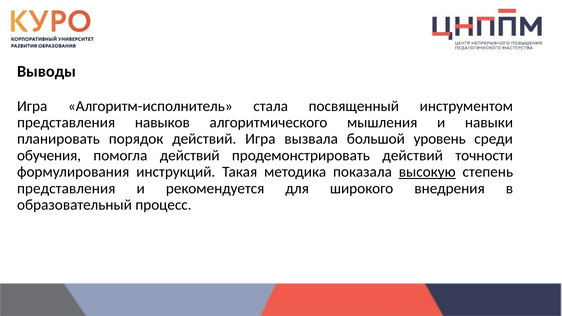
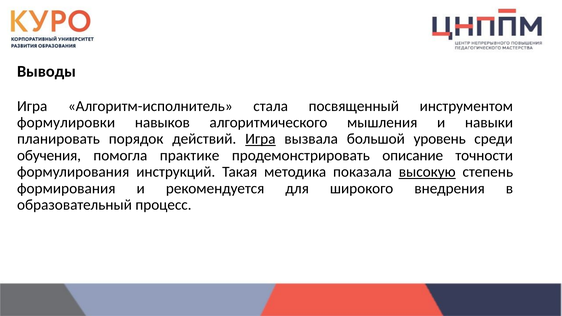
представления at (66, 123): представления -> формулировки
Игра at (260, 139) underline: none -> present
помогла действий: действий -> практике
продемонстрировать действий: действий -> описание
представления at (66, 188): представления -> формирования
